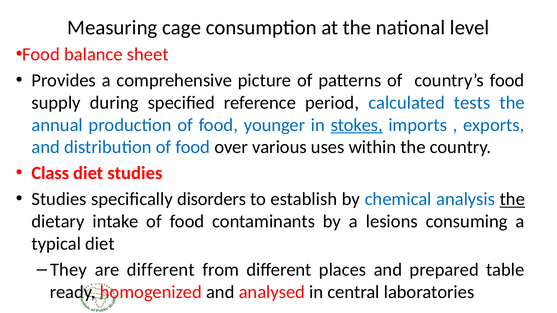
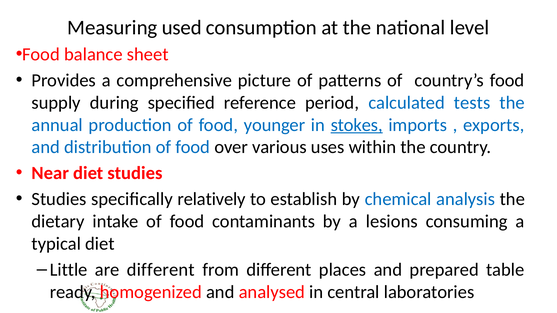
cage: cage -> used
Class: Class -> Near
disorders: disorders -> relatively
the at (512, 199) underline: present -> none
They: They -> Little
